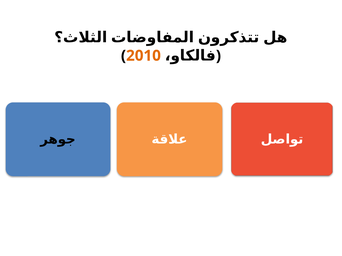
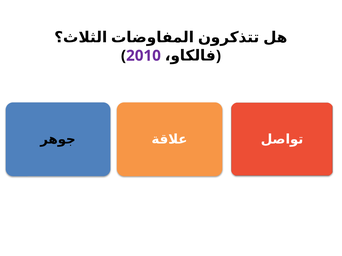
2010 colour: orange -> purple
